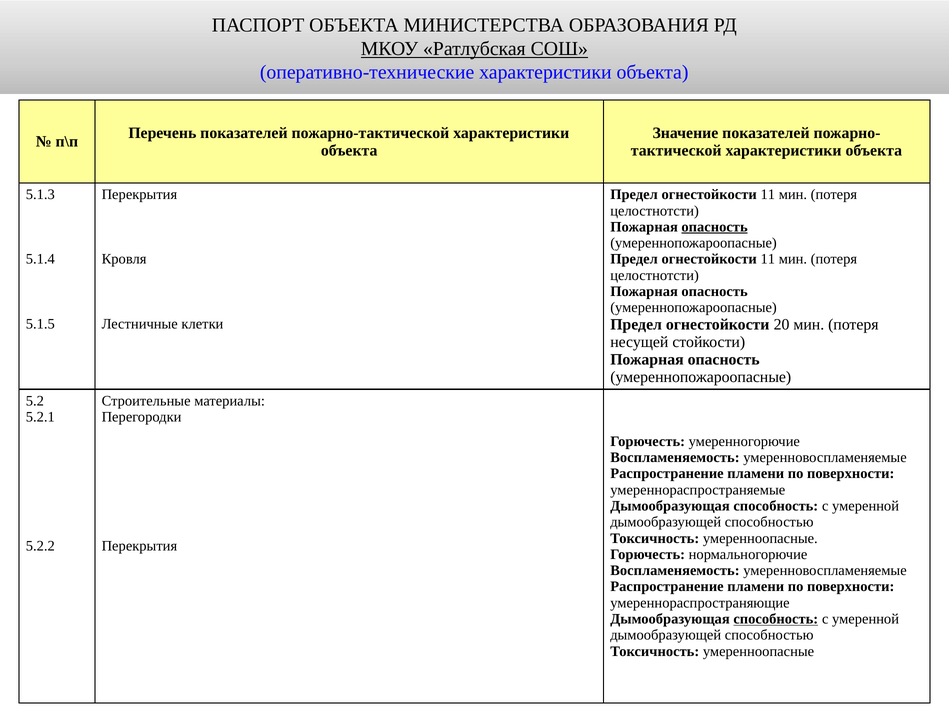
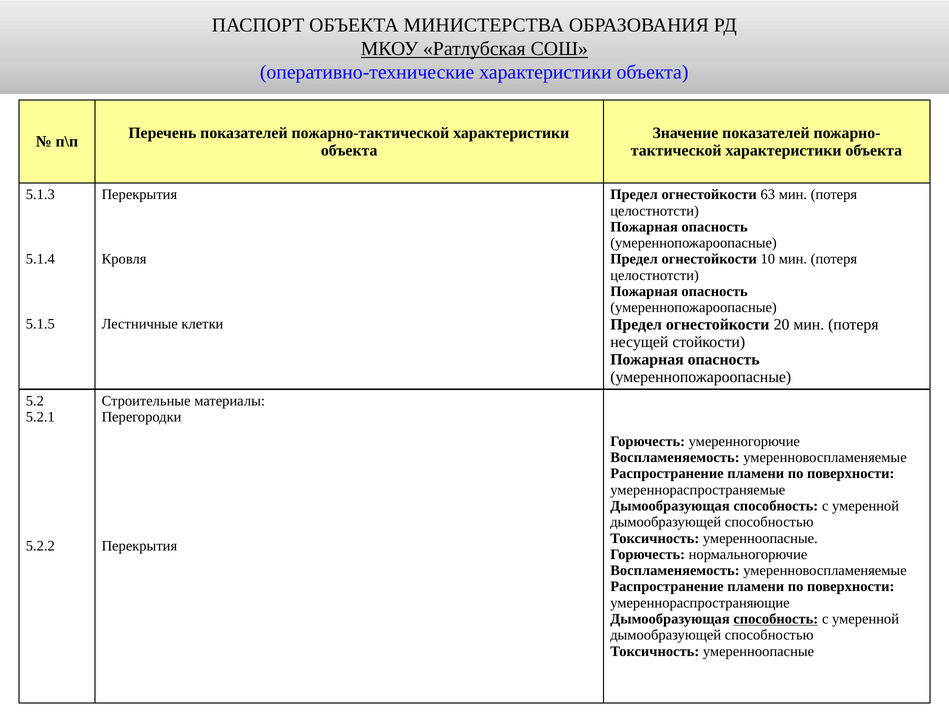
11 at (768, 195): 11 -> 63
опасность at (715, 227) underline: present -> none
11 at (768, 259): 11 -> 10
